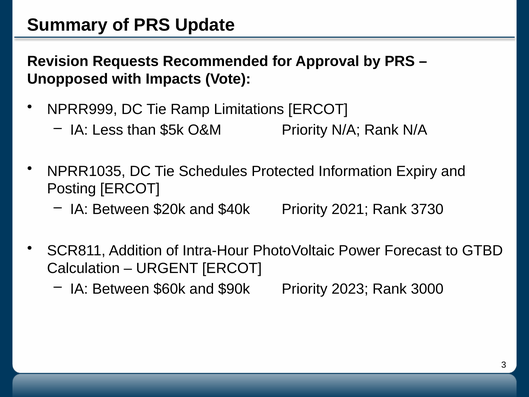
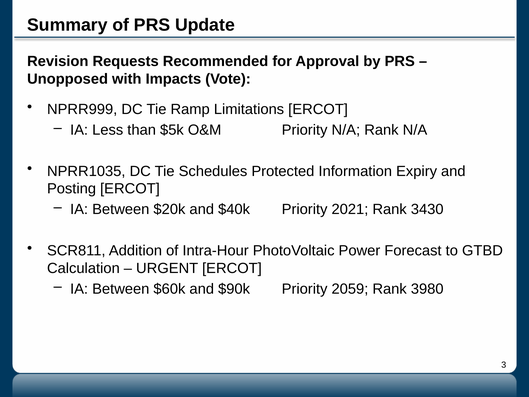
3730: 3730 -> 3430
2023: 2023 -> 2059
3000: 3000 -> 3980
